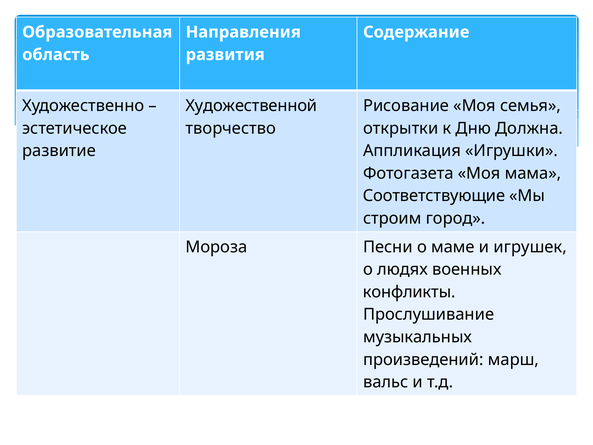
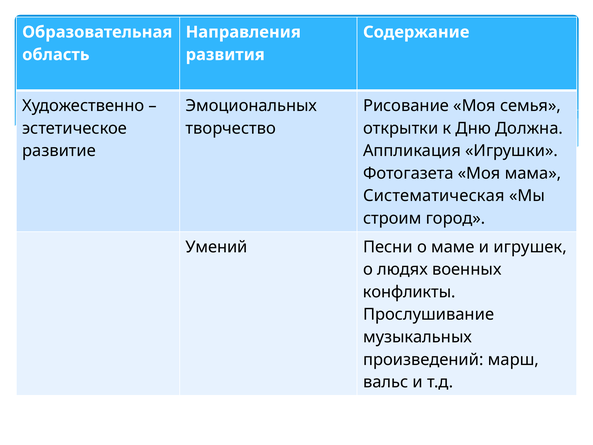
Художественной: Художественной -> Эмоциональных
Соответствующие: Соответствующие -> Систематическая
Мороза: Мороза -> Умений
